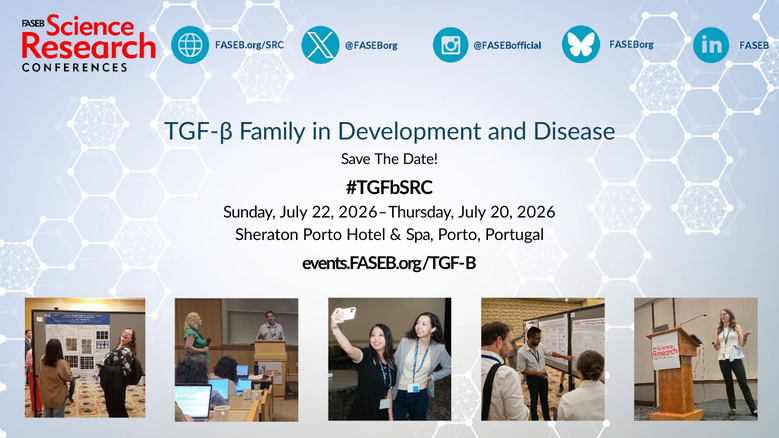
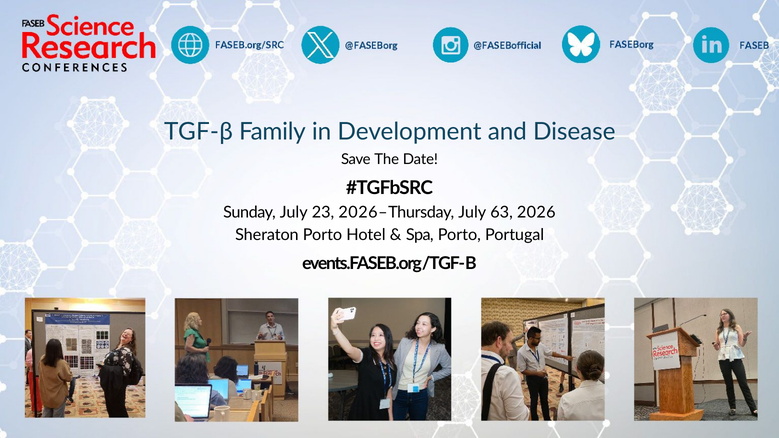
22: 22 -> 23
20: 20 -> 63
